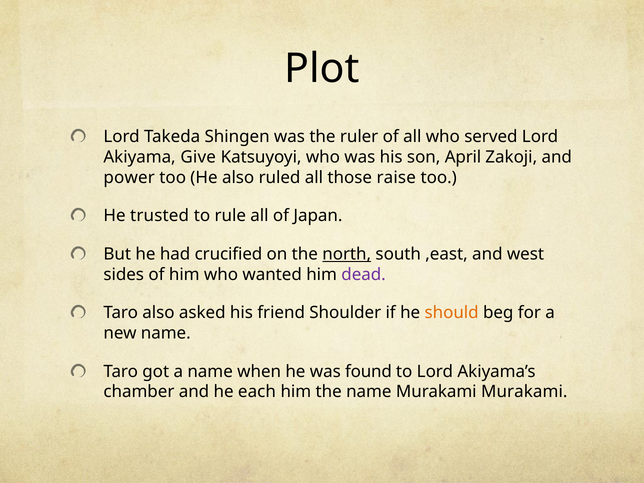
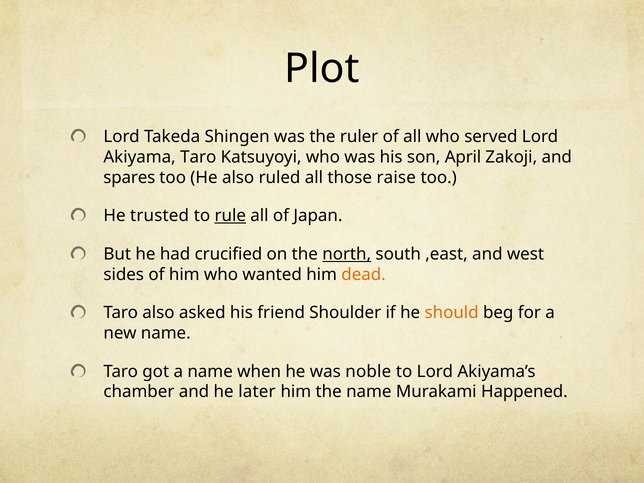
Akiyama Give: Give -> Taro
power: power -> spares
rule underline: none -> present
dead colour: purple -> orange
found: found -> noble
each: each -> later
Murakami Murakami: Murakami -> Happened
